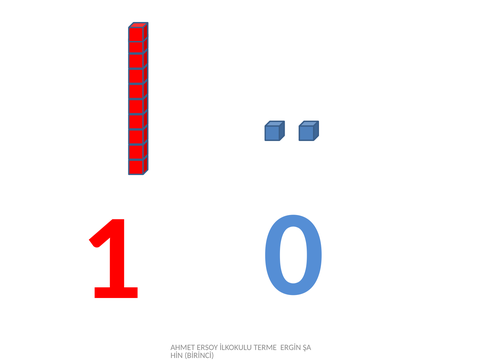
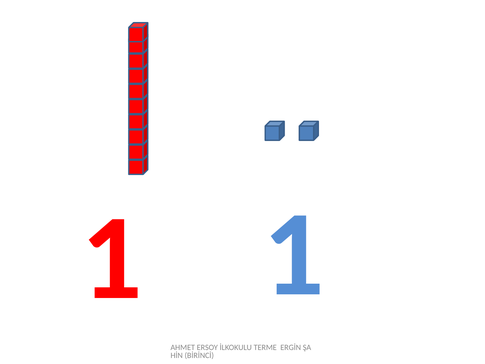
1 0: 0 -> 1
